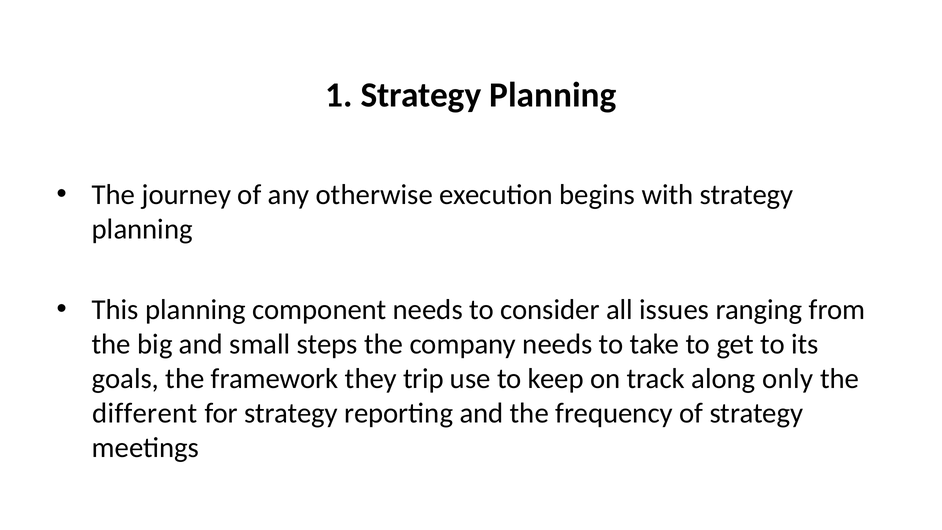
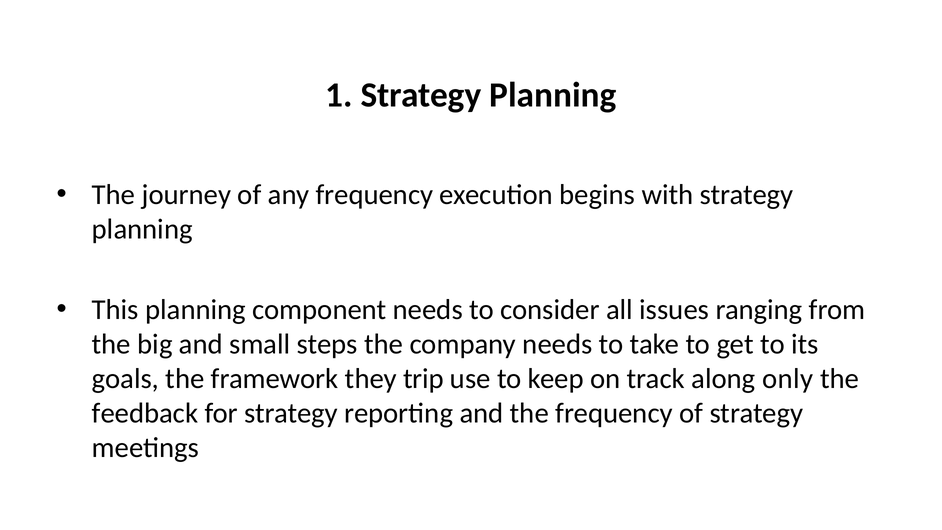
any otherwise: otherwise -> frequency
different: different -> feedback
